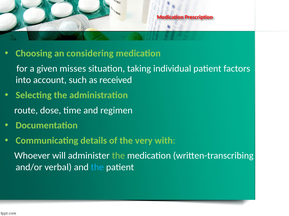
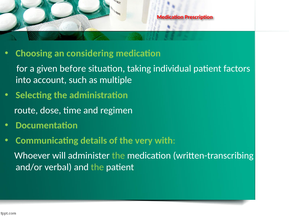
misses: misses -> before
received: received -> multiple
the at (97, 168) colour: light blue -> light green
